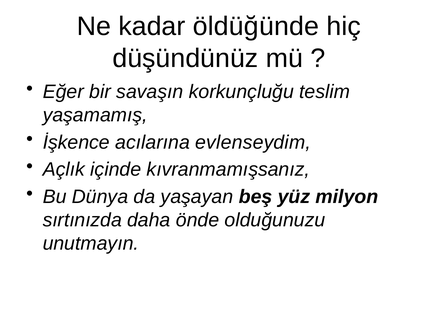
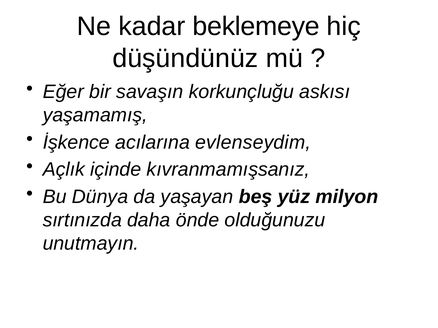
öldüğünde: öldüğünde -> beklemeye
teslim: teslim -> askısı
